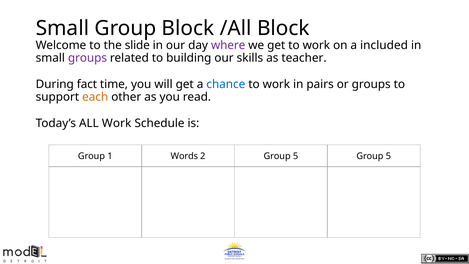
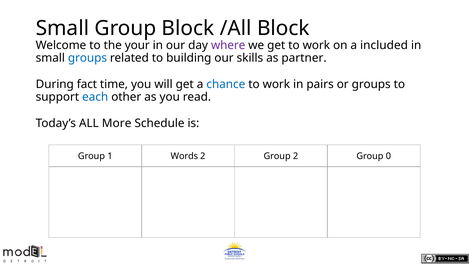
slide: slide -> your
groups at (87, 58) colour: purple -> blue
teacher: teacher -> partner
each colour: orange -> blue
ALL Work: Work -> More
2 Group 5: 5 -> 2
5 at (388, 156): 5 -> 0
